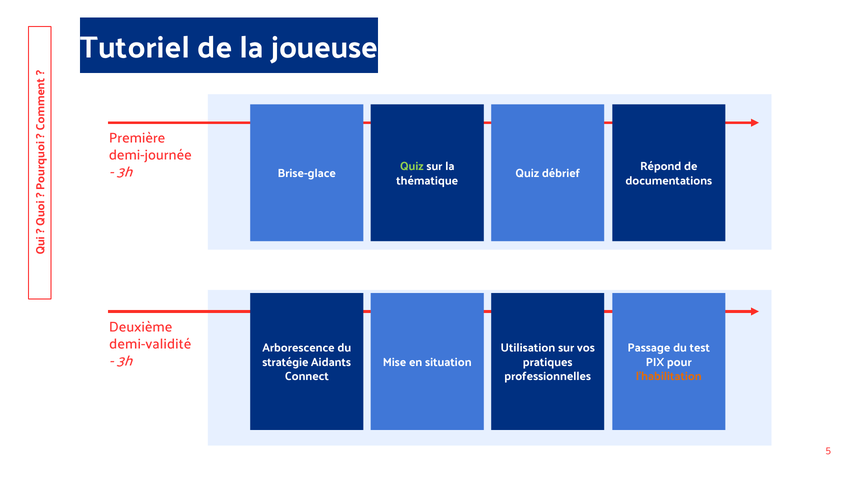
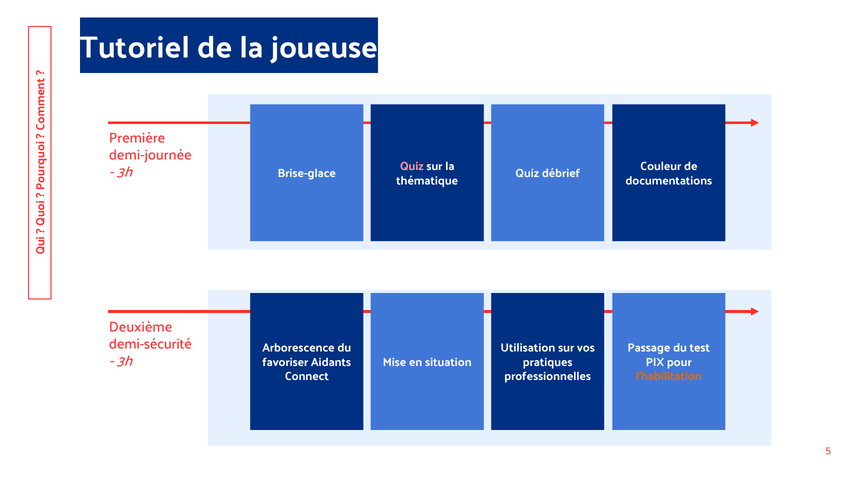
Quiz at (412, 166) colour: light green -> pink
Répond: Répond -> Couleur
demi-validité: demi-validité -> demi-sécurité
stratégie: stratégie -> favoriser
